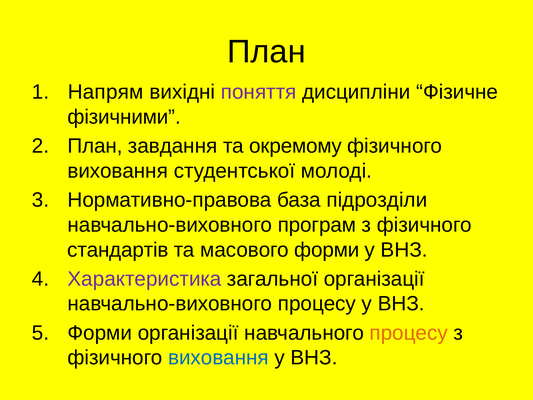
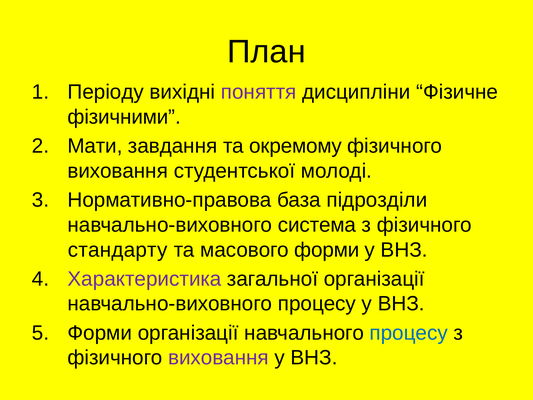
Напрям: Напрям -> Періоду
План at (95, 146): План -> Мати
програм: програм -> система
стандартів: стандартів -> стандарту
процесу at (409, 333) colour: orange -> blue
виховання at (218, 358) colour: blue -> purple
